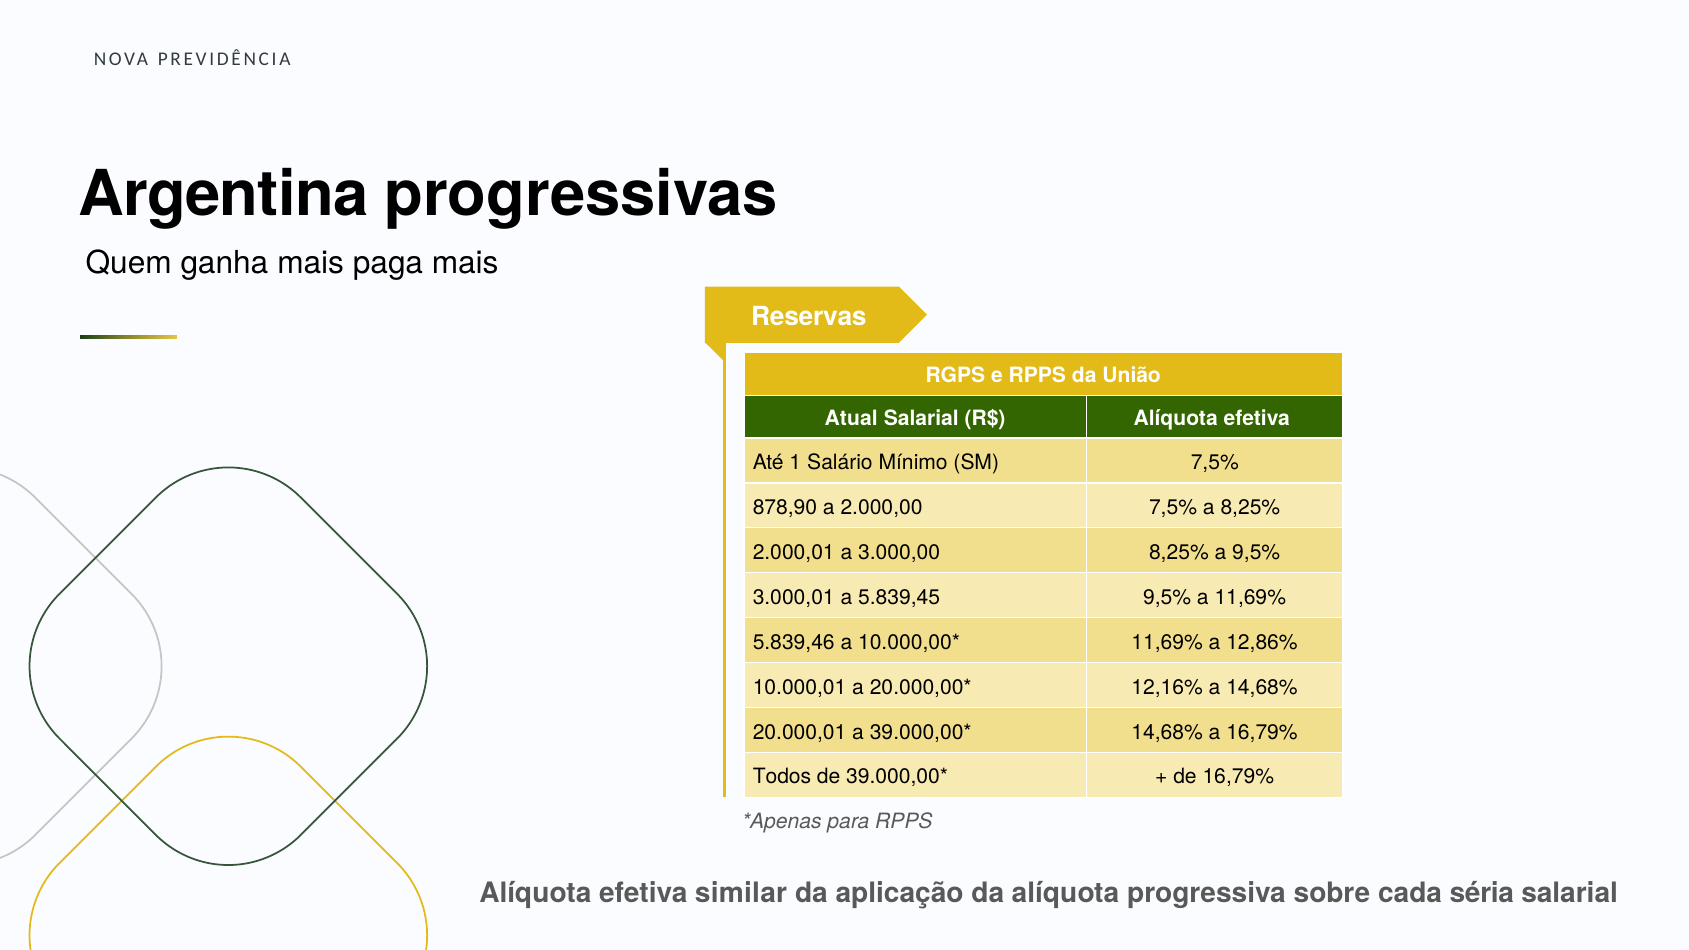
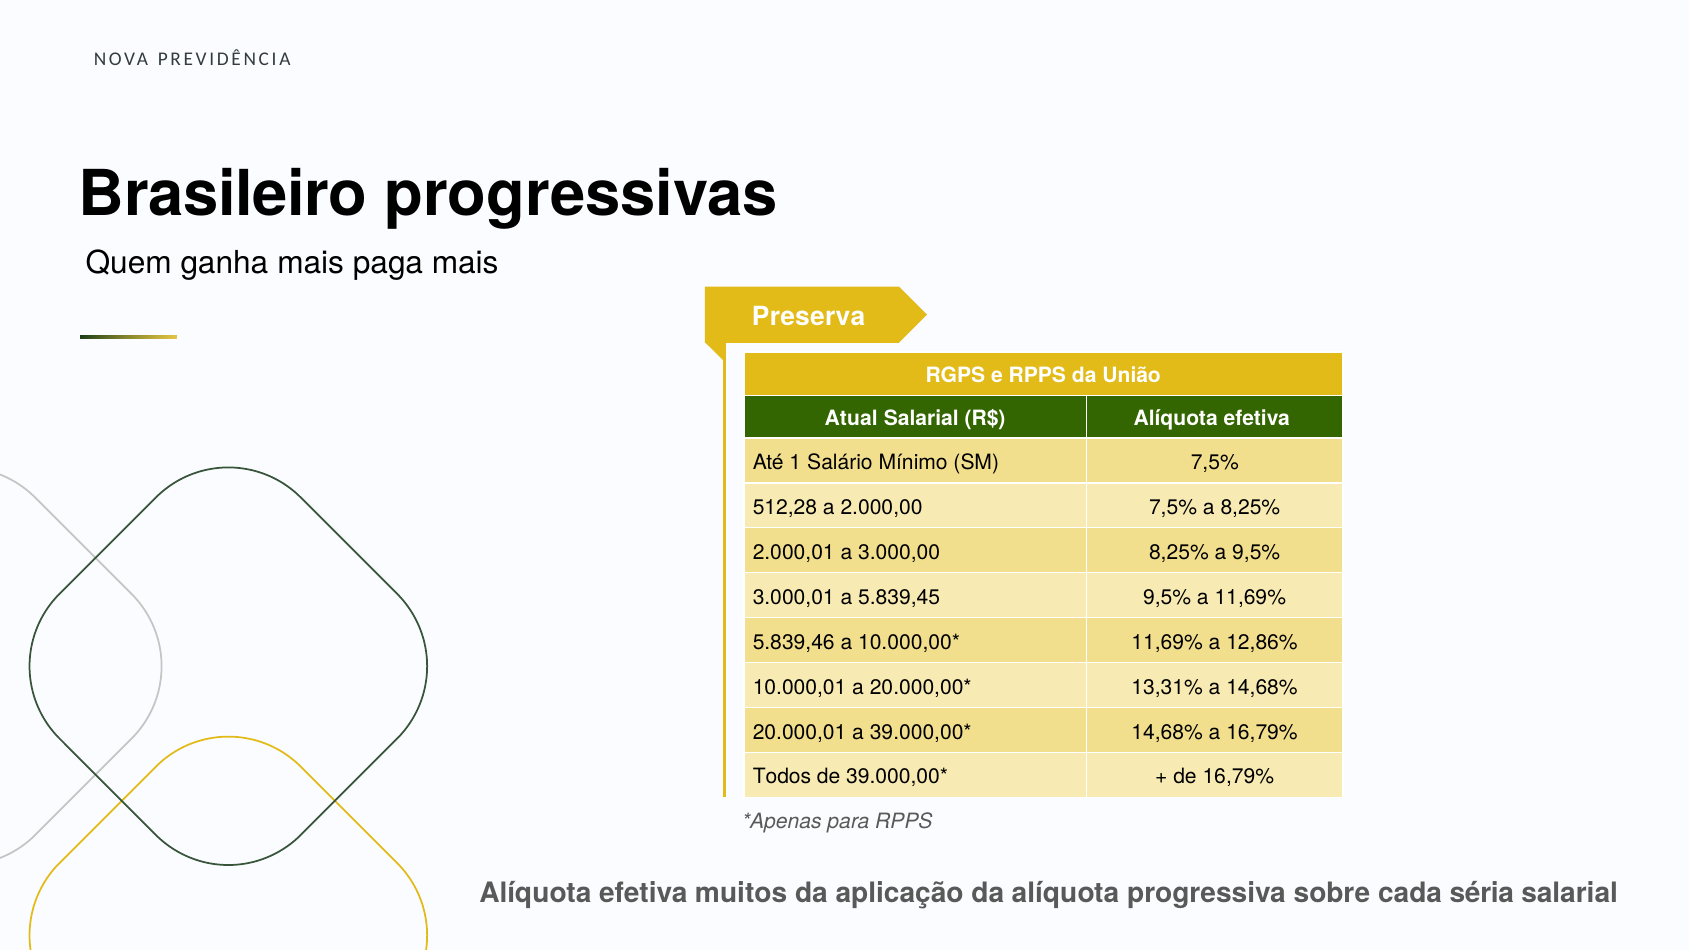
Argentina: Argentina -> Brasileiro
Reservas: Reservas -> Preserva
878,90: 878,90 -> 512,28
12,16%: 12,16% -> 13,31%
similar: similar -> muitos
